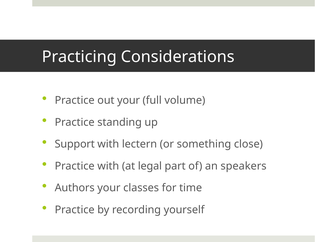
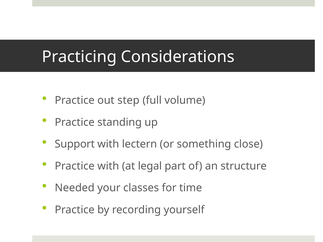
out your: your -> step
speakers: speakers -> structure
Authors: Authors -> Needed
